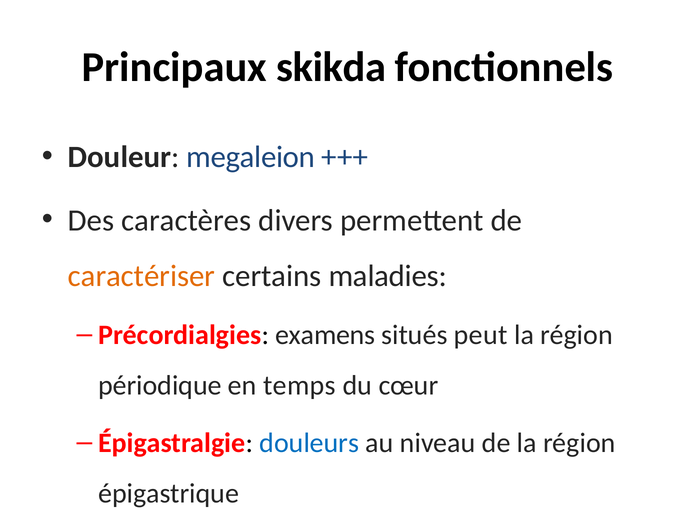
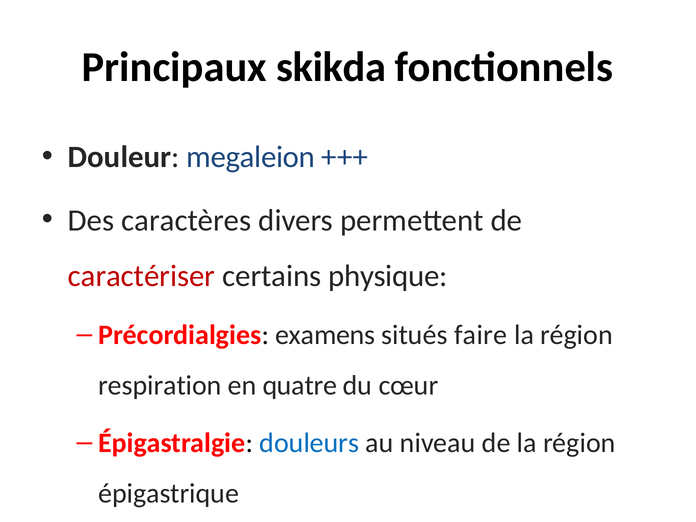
caractériser colour: orange -> red
maladies: maladies -> physique
peut: peut -> faire
périodique: périodique -> respiration
temps: temps -> quatre
